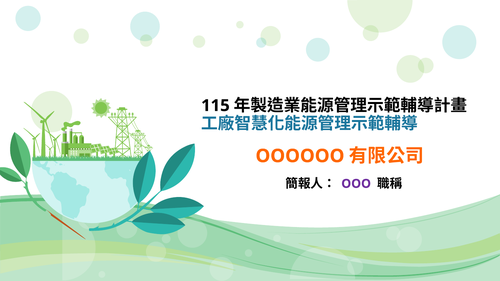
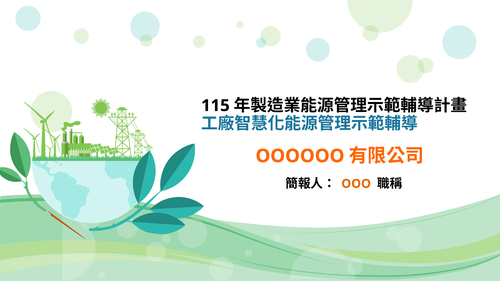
OOO colour: purple -> orange
